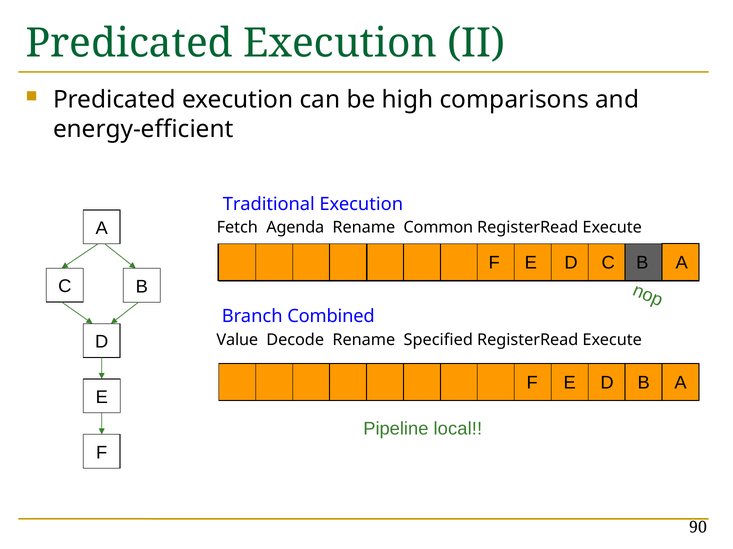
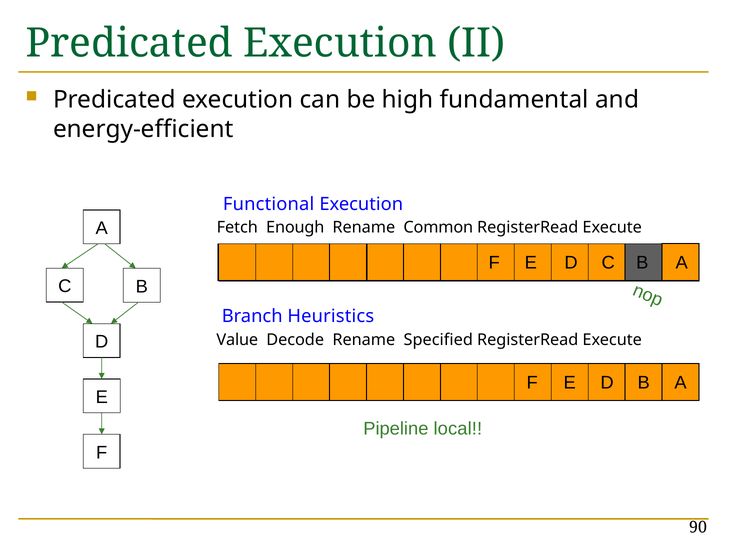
comparisons: comparisons -> fundamental
Traditional: Traditional -> Functional
Agenda: Agenda -> Enough
Combined: Combined -> Heuristics
